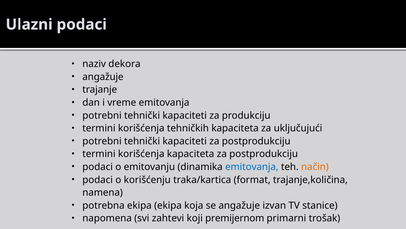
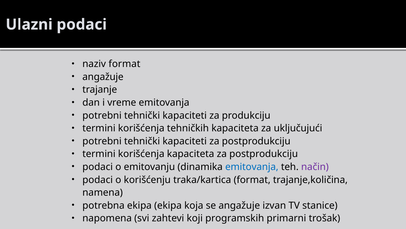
naziv dekora: dekora -> format
način colour: orange -> purple
premijernom: premijernom -> programskih
